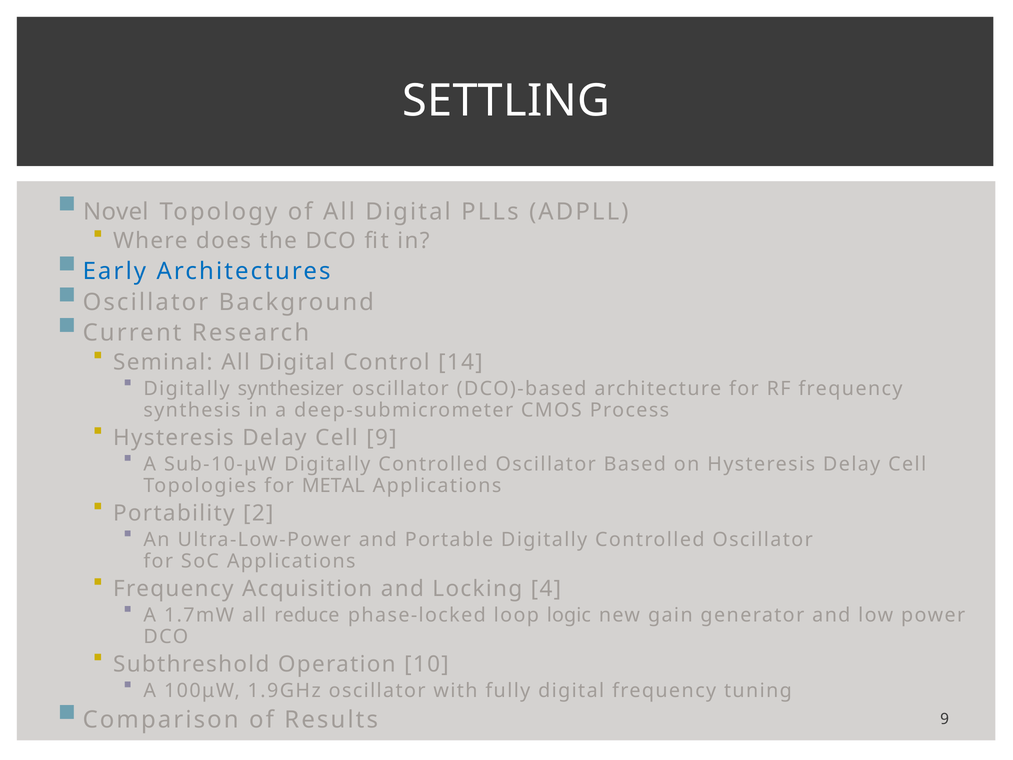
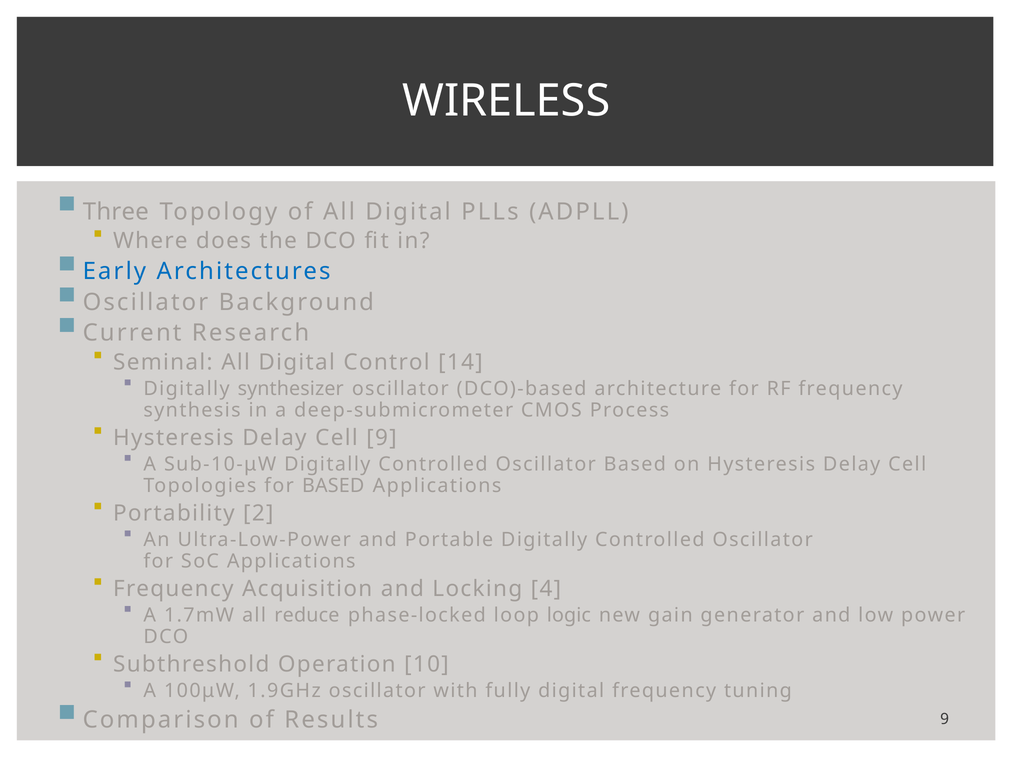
SETTLING: SETTLING -> WIRELESS
Novel: Novel -> Three
for METAL: METAL -> BASED
